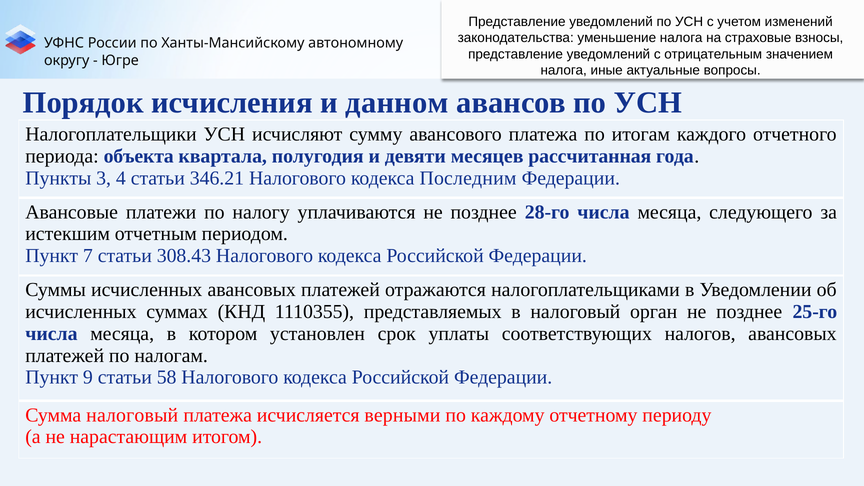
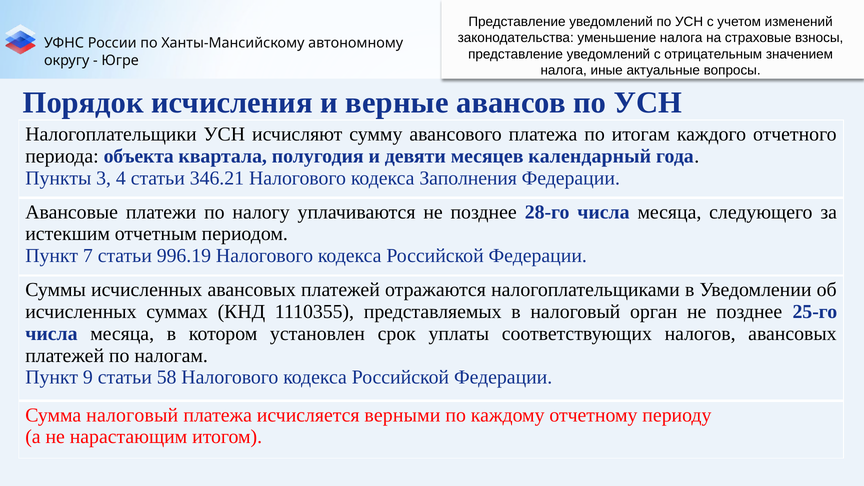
данном: данном -> верные
рассчитанная: рассчитанная -> календарный
Последним: Последним -> Заполнения
308.43: 308.43 -> 996.19
